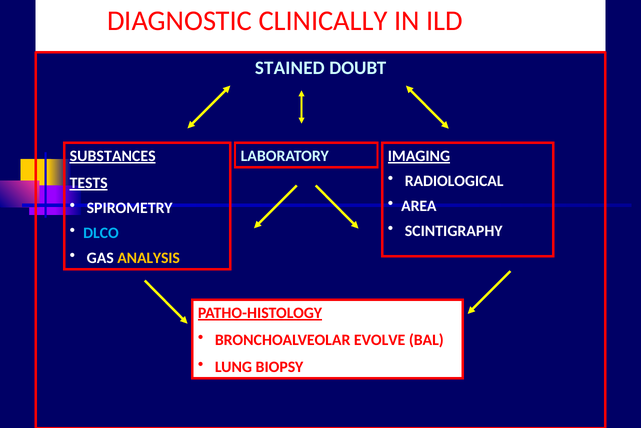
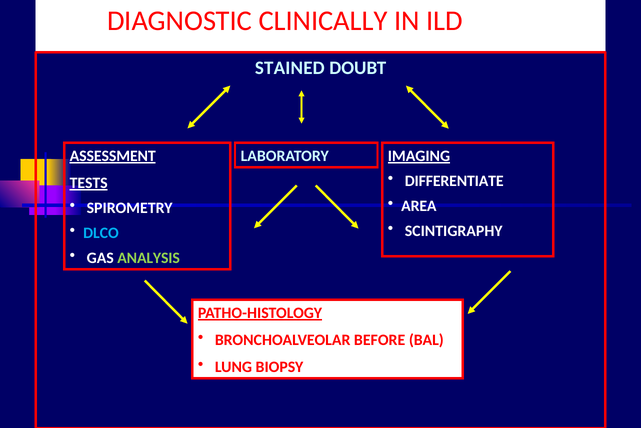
SUBSTANCES: SUBSTANCES -> ASSESSMENT
RADIOLOGICAL: RADIOLOGICAL -> DIFFERENTIATE
ANALYSIS colour: yellow -> light green
EVOLVE: EVOLVE -> BEFORE
